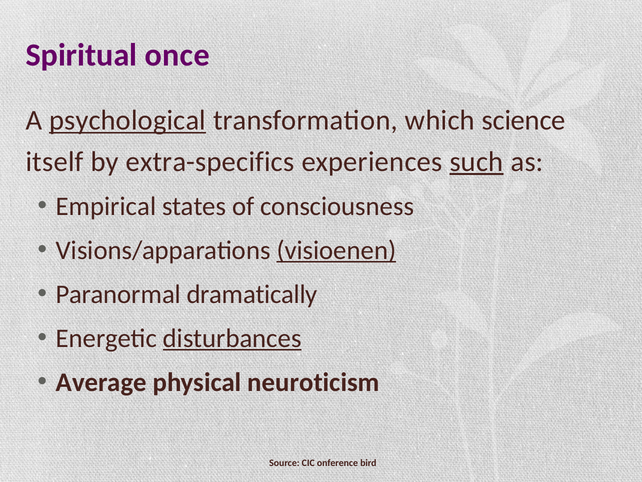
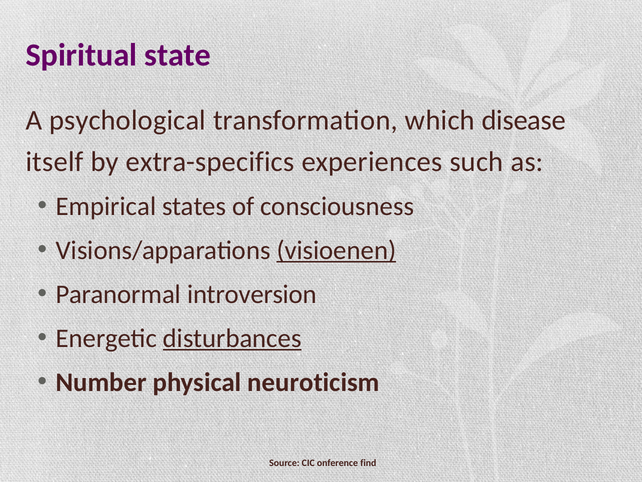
once: once -> state
psychological underline: present -> none
science: science -> disease
such underline: present -> none
dramatically: dramatically -> introversion
Average: Average -> Number
bird: bird -> find
